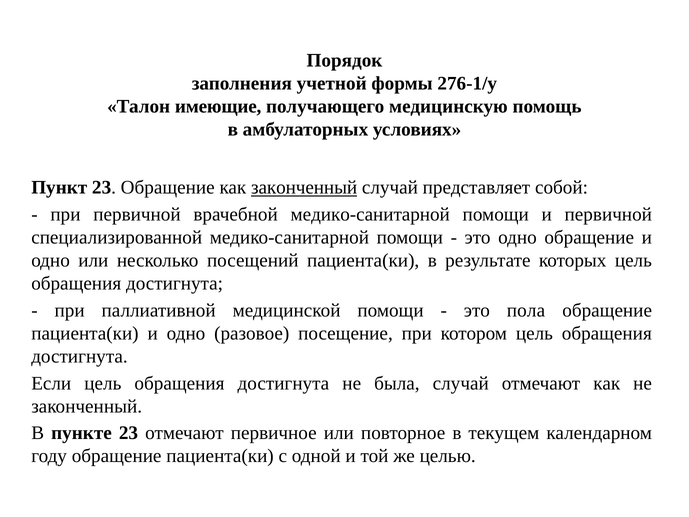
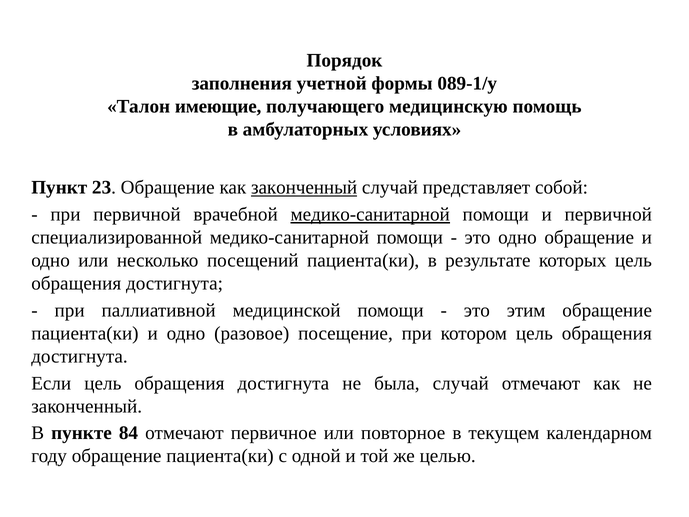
276-1/у: 276-1/у -> 089-1/у
медико-санитарной at (370, 214) underline: none -> present
пола: пола -> этим
пункте 23: 23 -> 84
